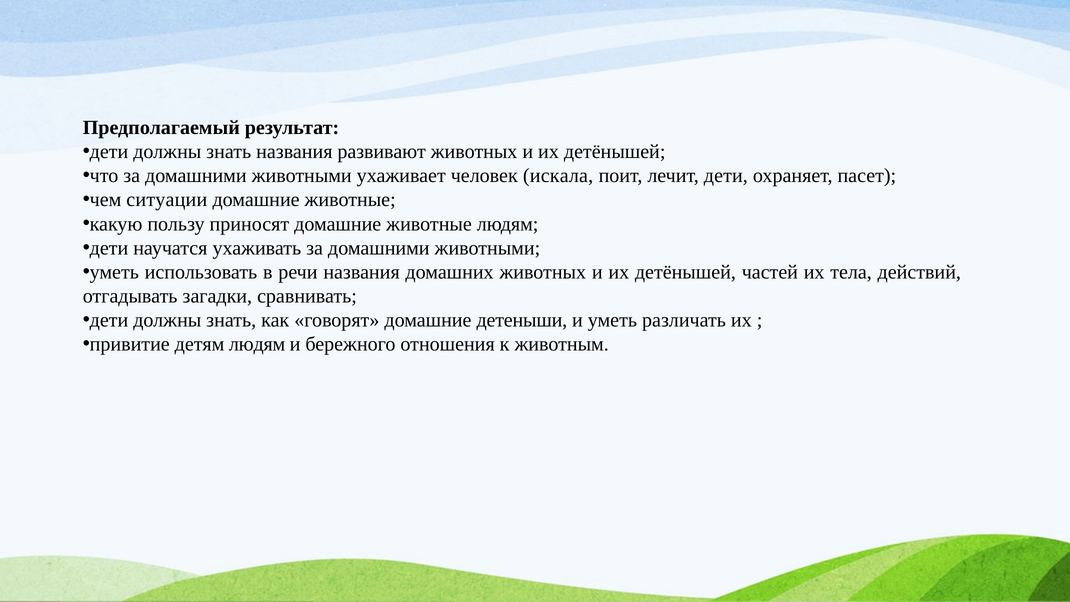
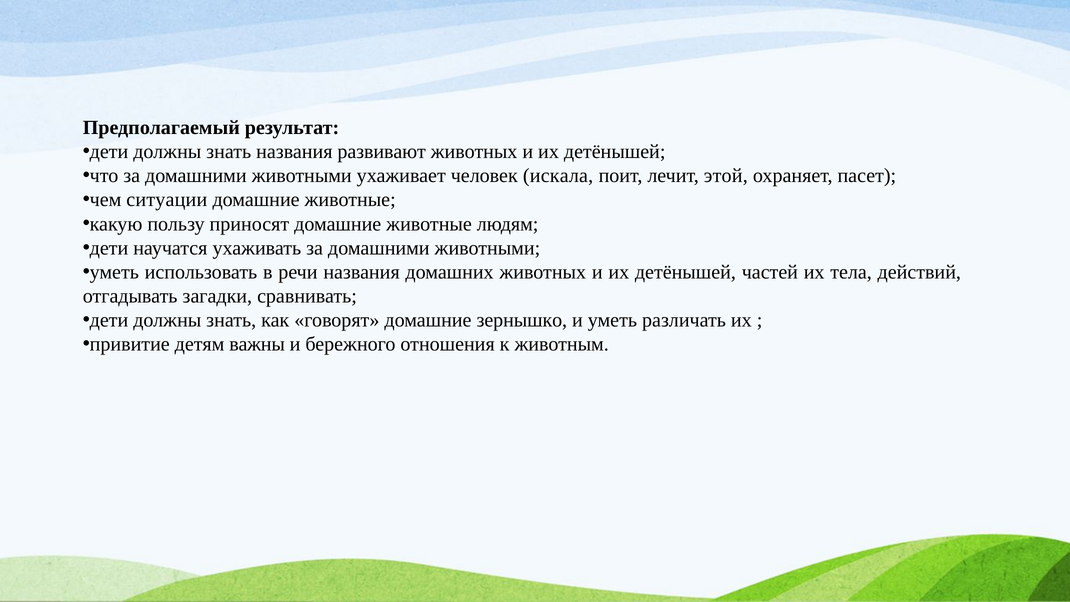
лечит дети: дети -> этой
детеныши: детеныши -> зернышко
детям людям: людям -> важны
